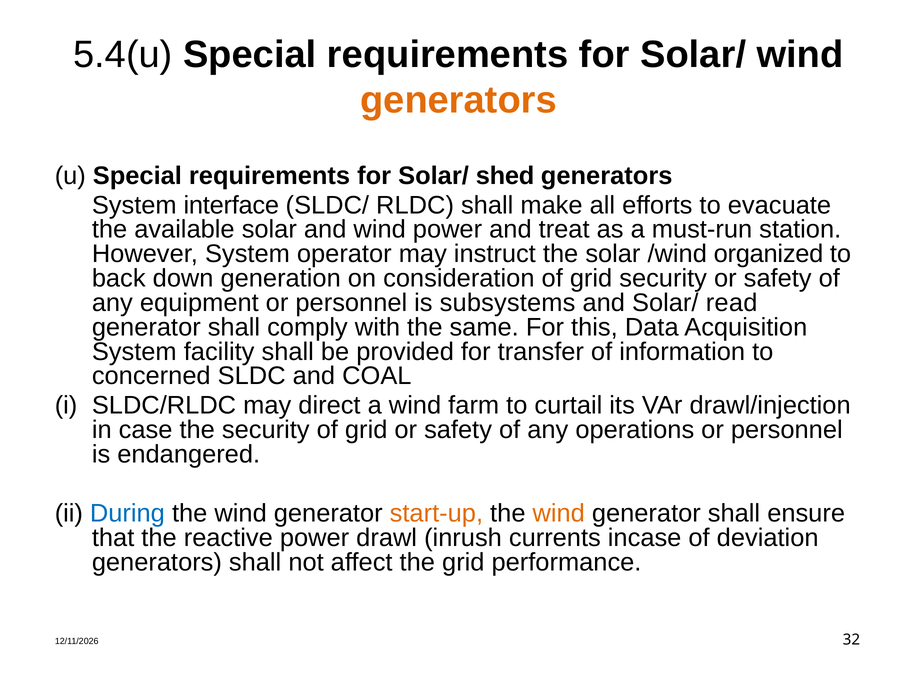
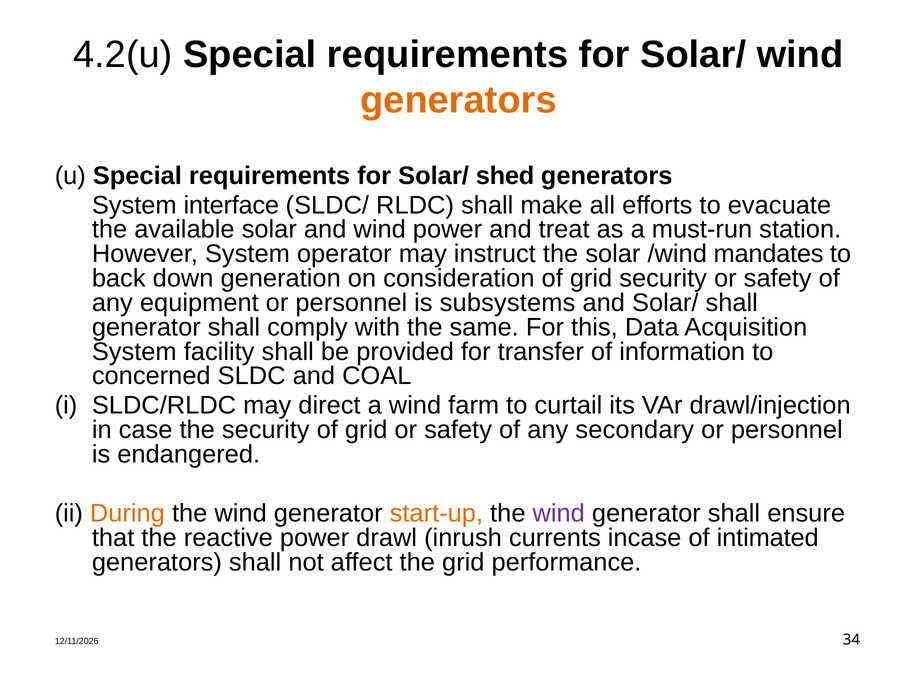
5.4(u: 5.4(u -> 4.2(u
organized: organized -> mandates
Solar/ read: read -> shall
operations: operations -> secondary
During colour: blue -> orange
wind at (559, 514) colour: orange -> purple
deviation: deviation -> intimated
32: 32 -> 34
